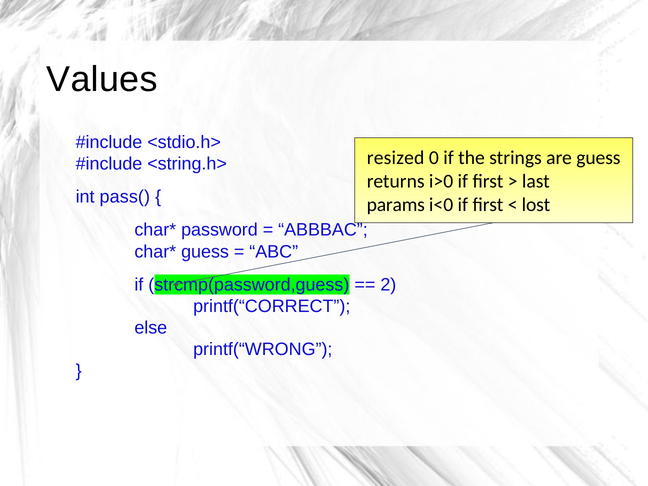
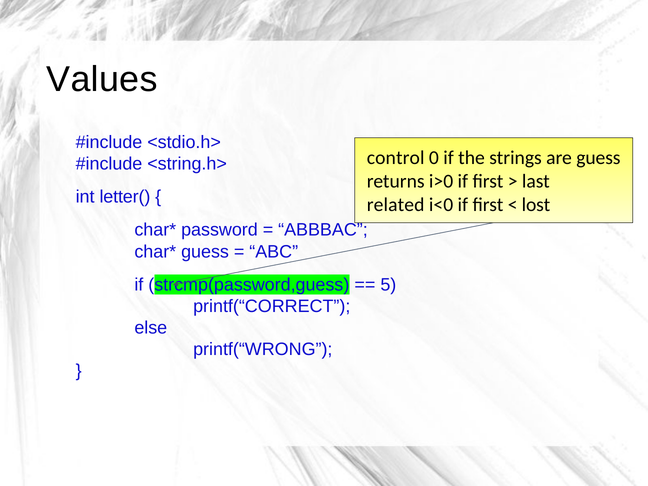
resized: resized -> control
pass(: pass( -> letter(
params: params -> related
2: 2 -> 5
